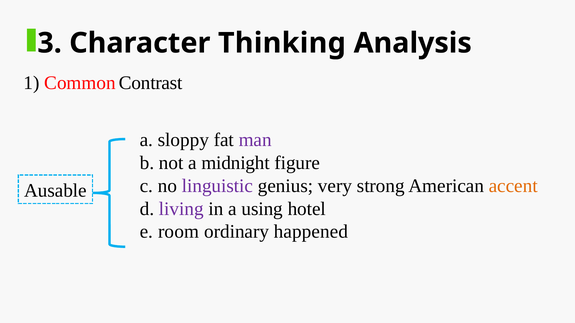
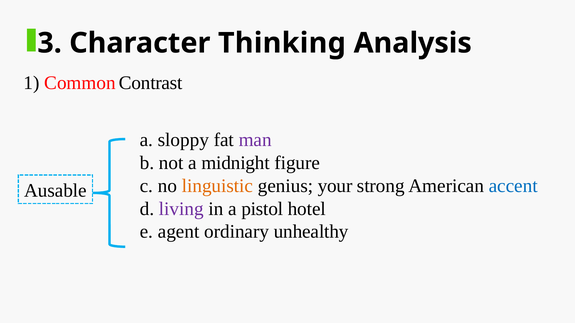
linguistic colour: purple -> orange
very: very -> your
accent colour: orange -> blue
using: using -> pistol
room: room -> agent
happened: happened -> unhealthy
